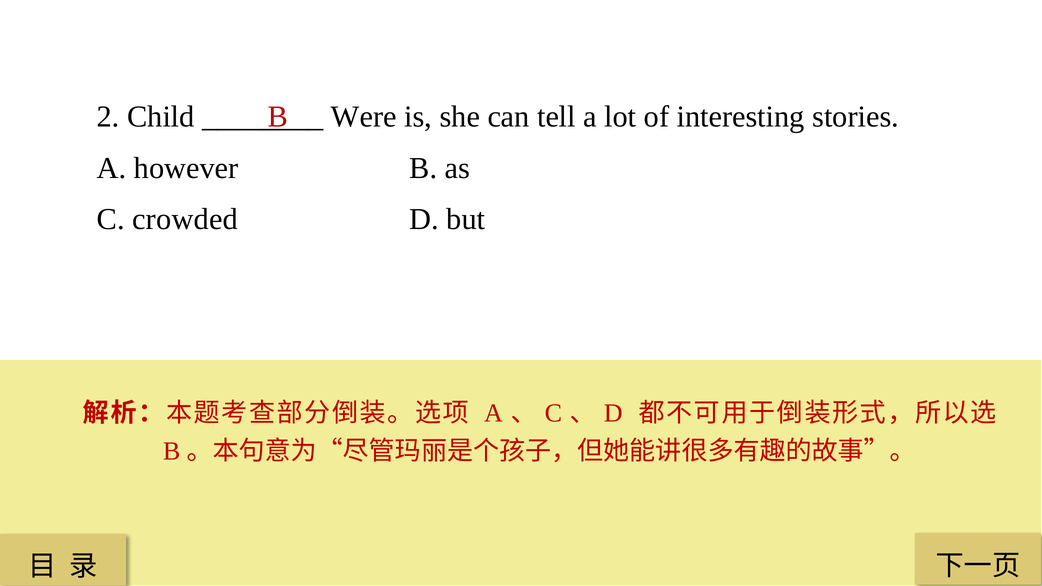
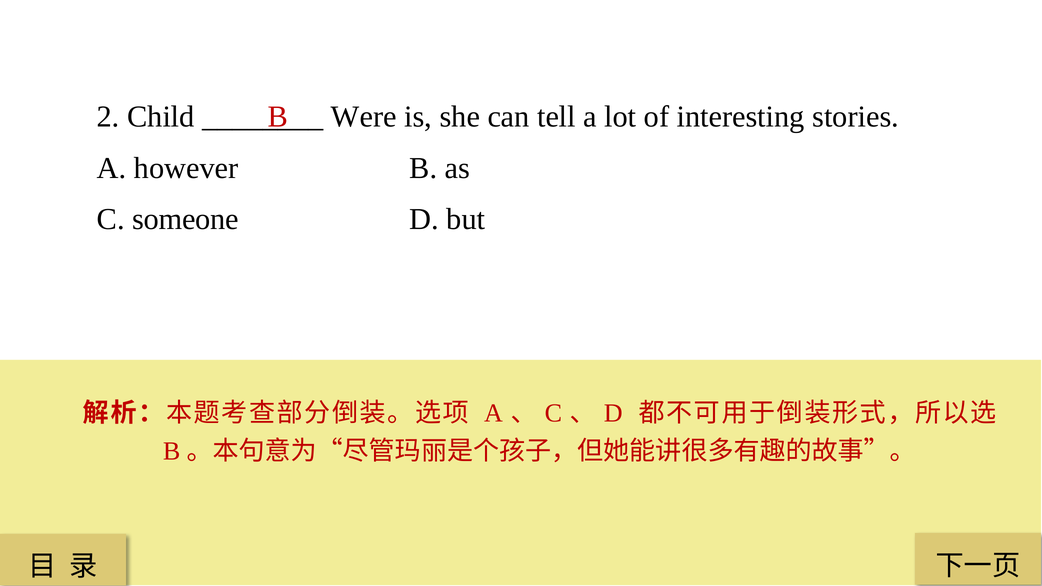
crowded: crowded -> someone
